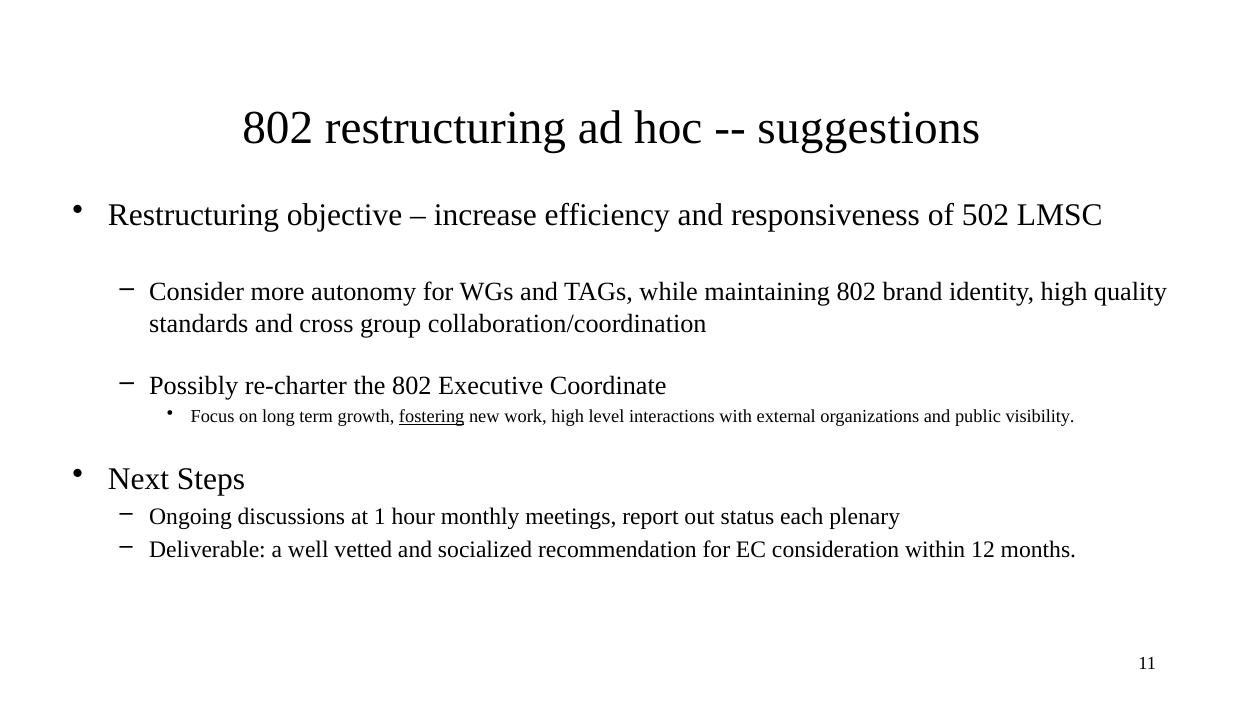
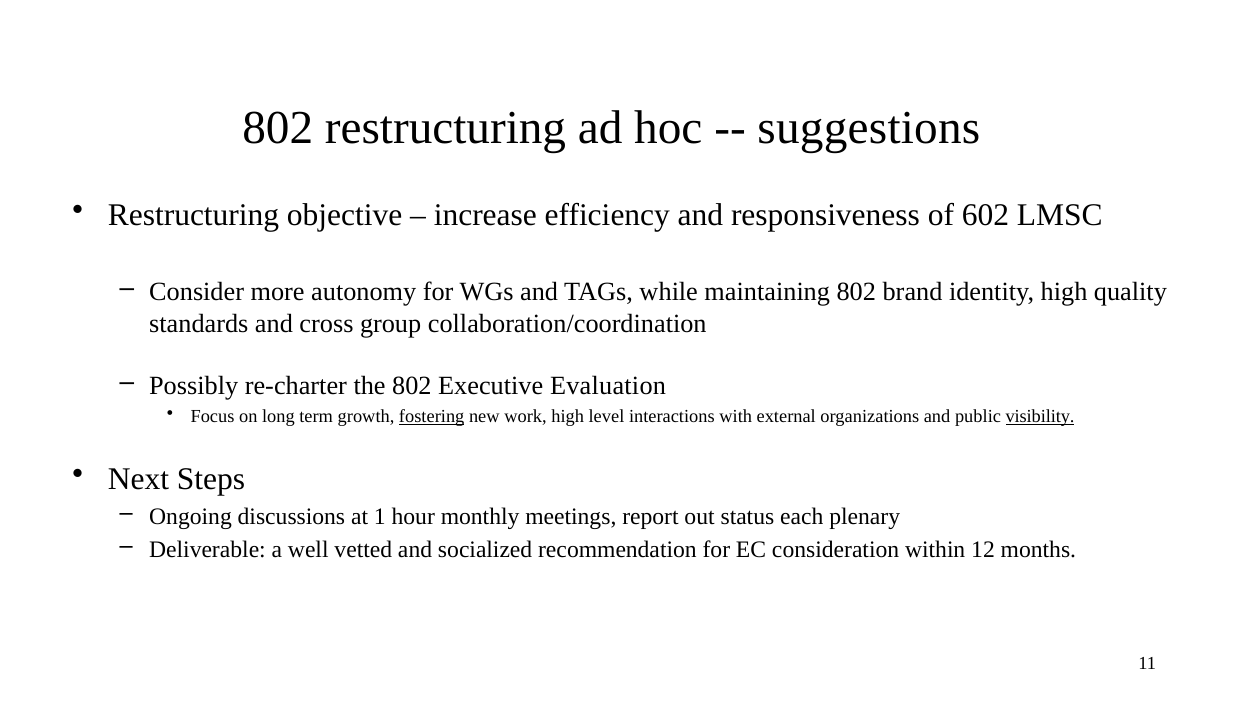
502: 502 -> 602
Coordinate: Coordinate -> Evaluation
visibility underline: none -> present
